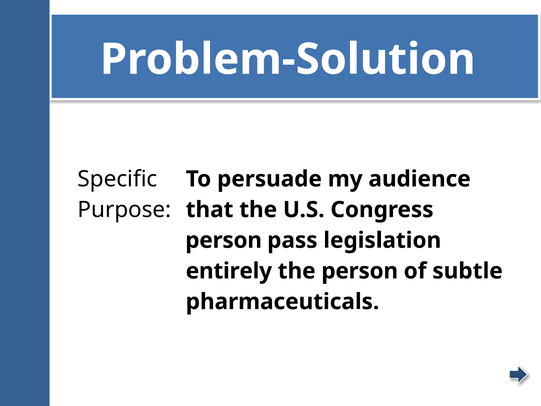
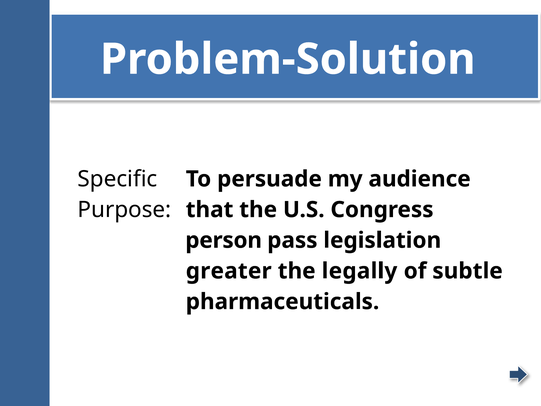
entirely: entirely -> greater
the person: person -> legally
